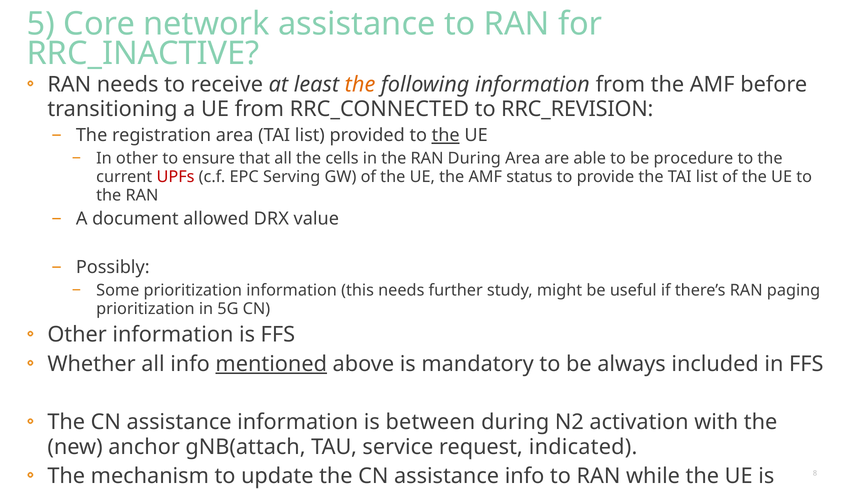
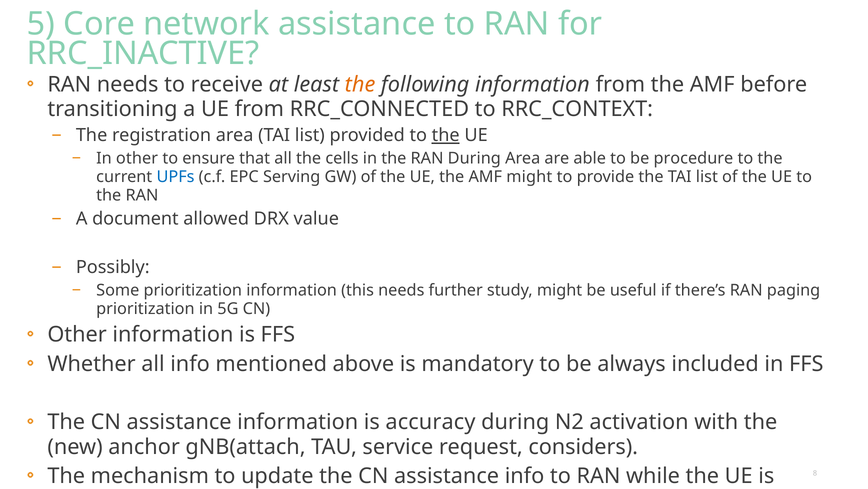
RRC_REVISION: RRC_REVISION -> RRC_CONTEXT
UPFs colour: red -> blue
AMF status: status -> might
mentioned underline: present -> none
between: between -> accuracy
indicated: indicated -> considers
